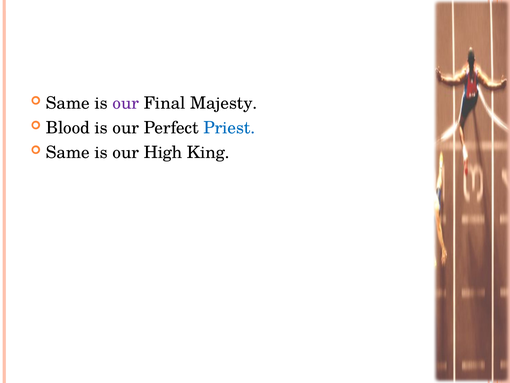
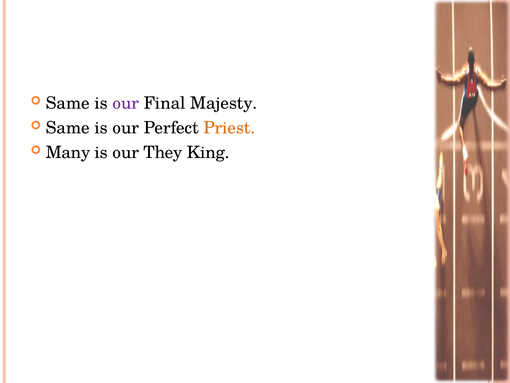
Blood at (68, 128): Blood -> Same
Priest colour: blue -> orange
Same at (68, 152): Same -> Many
High: High -> They
